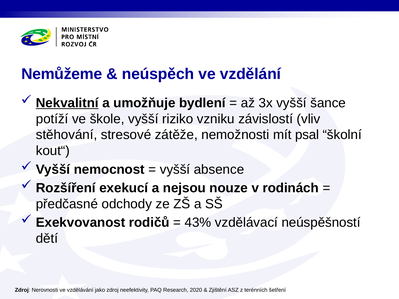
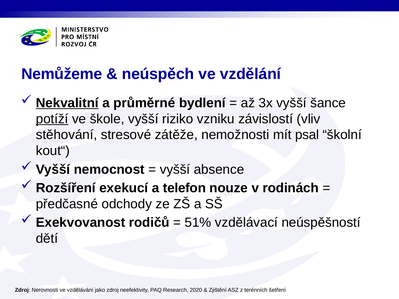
umožňuje: umožňuje -> průměrné
potíží underline: none -> present
nejsou: nejsou -> telefon
43%: 43% -> 51%
